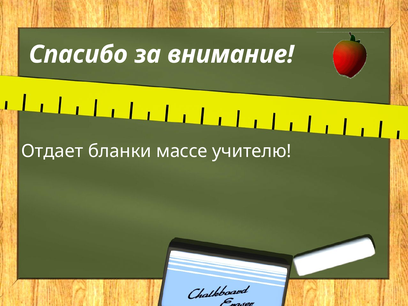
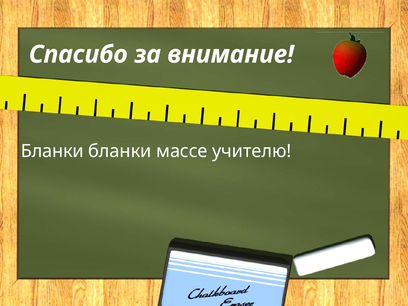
Отдает at (52, 151): Отдает -> Бланки
